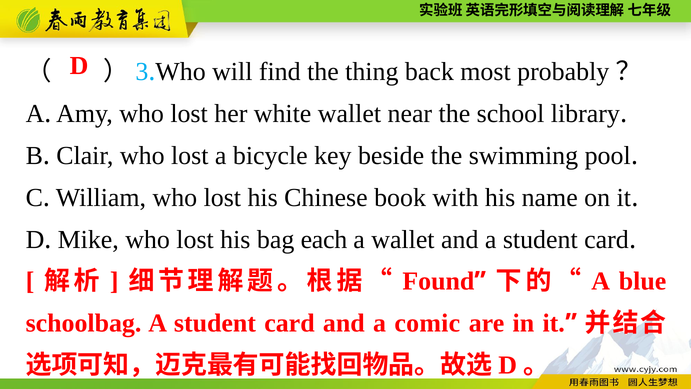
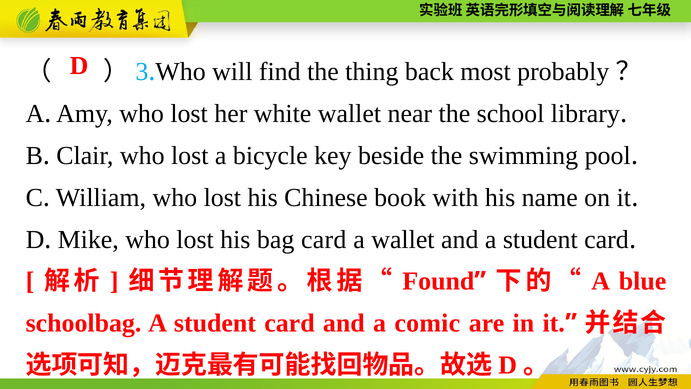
bag each: each -> card
